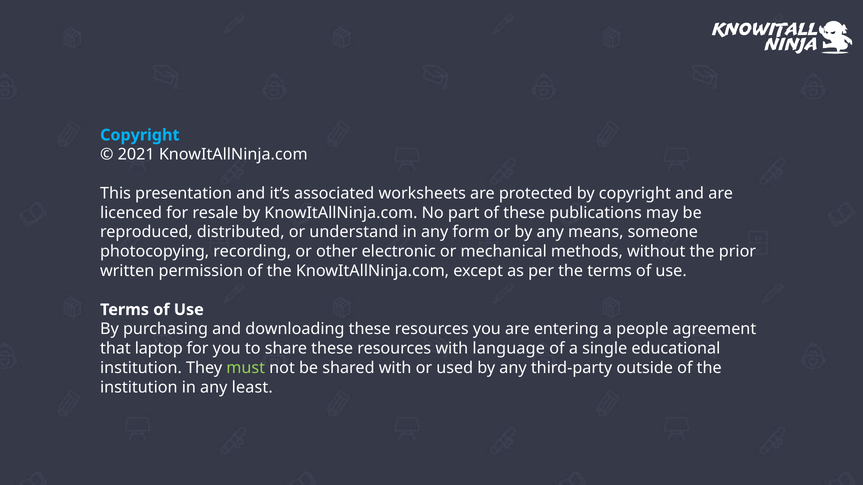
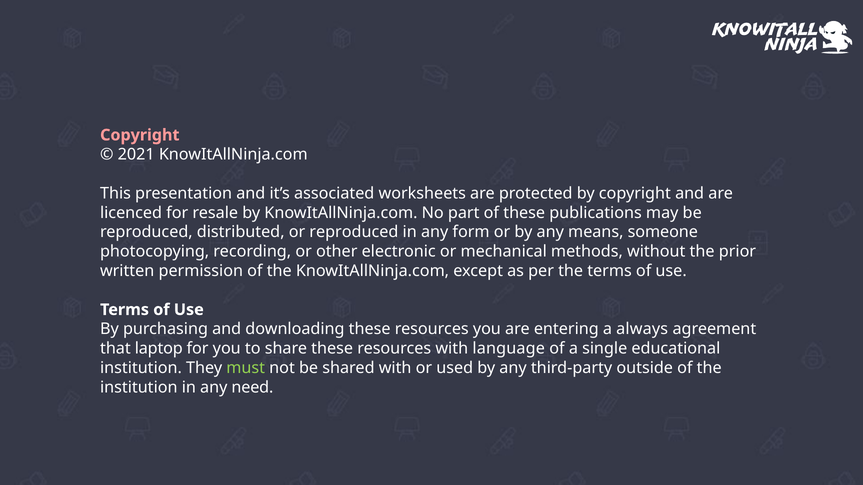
Copyright at (140, 135) colour: light blue -> pink
or understand: understand -> reproduced
people: people -> always
least: least -> need
